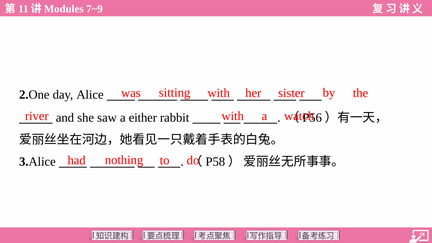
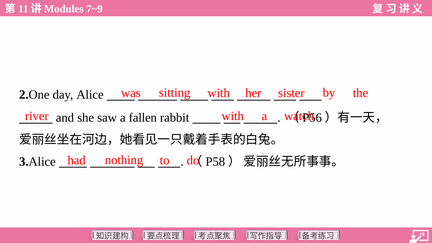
either: either -> fallen
